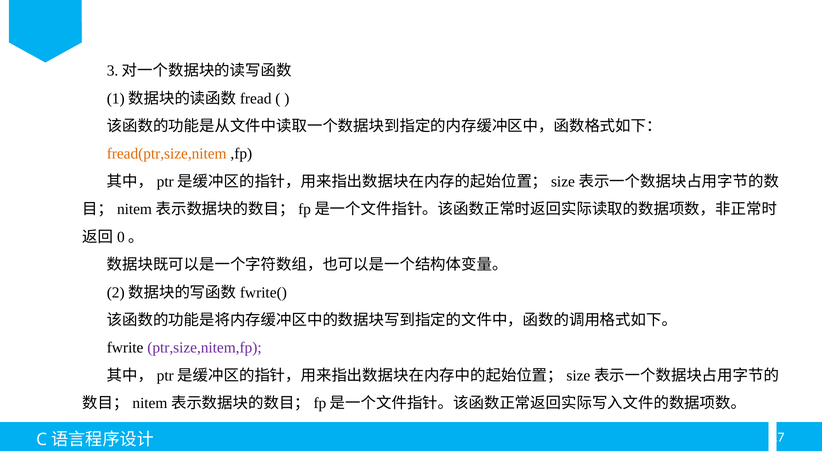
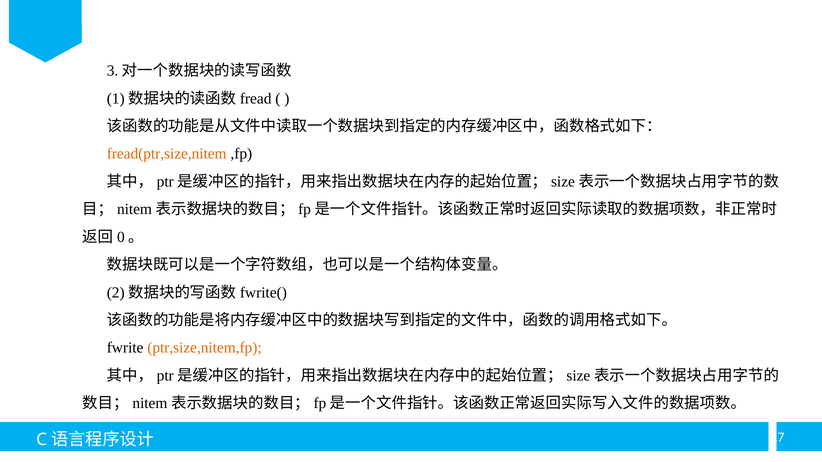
ptr,size,nitem,fp colour: purple -> orange
